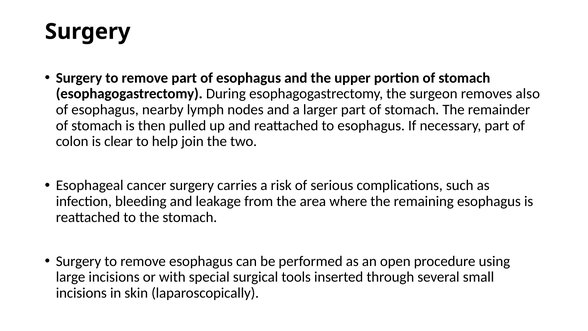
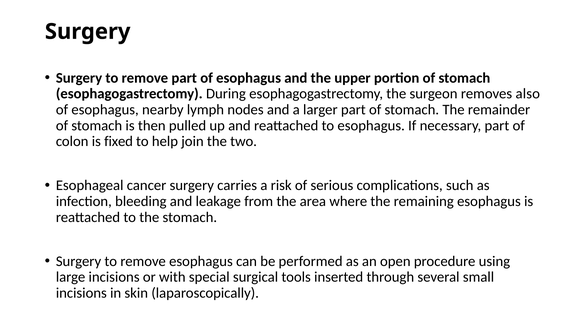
clear: clear -> fixed
